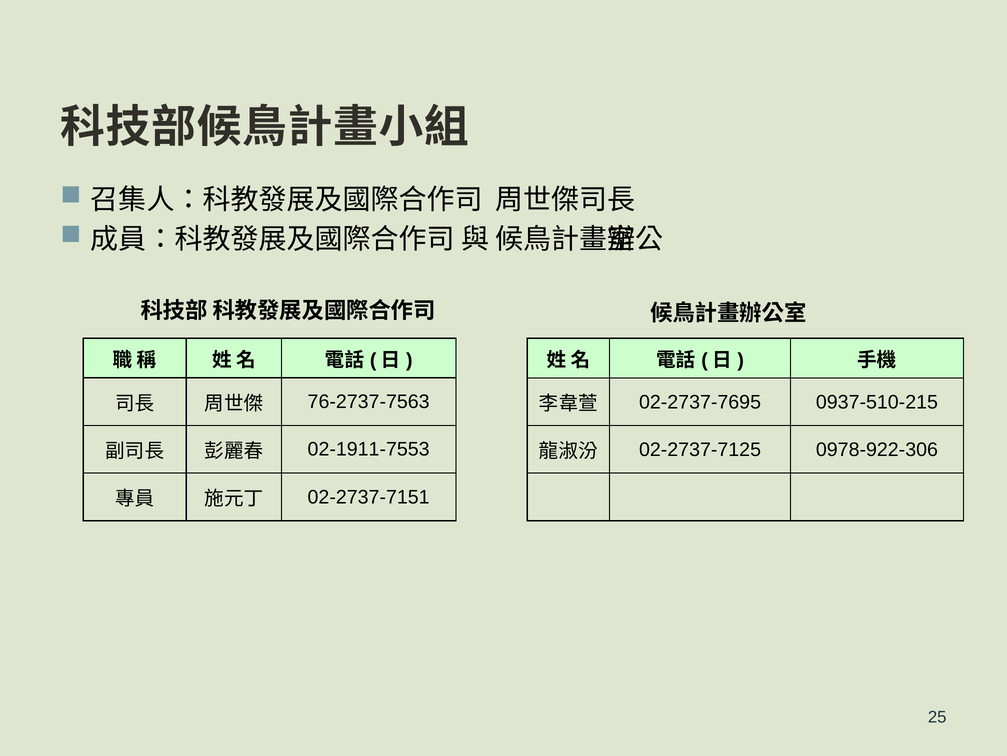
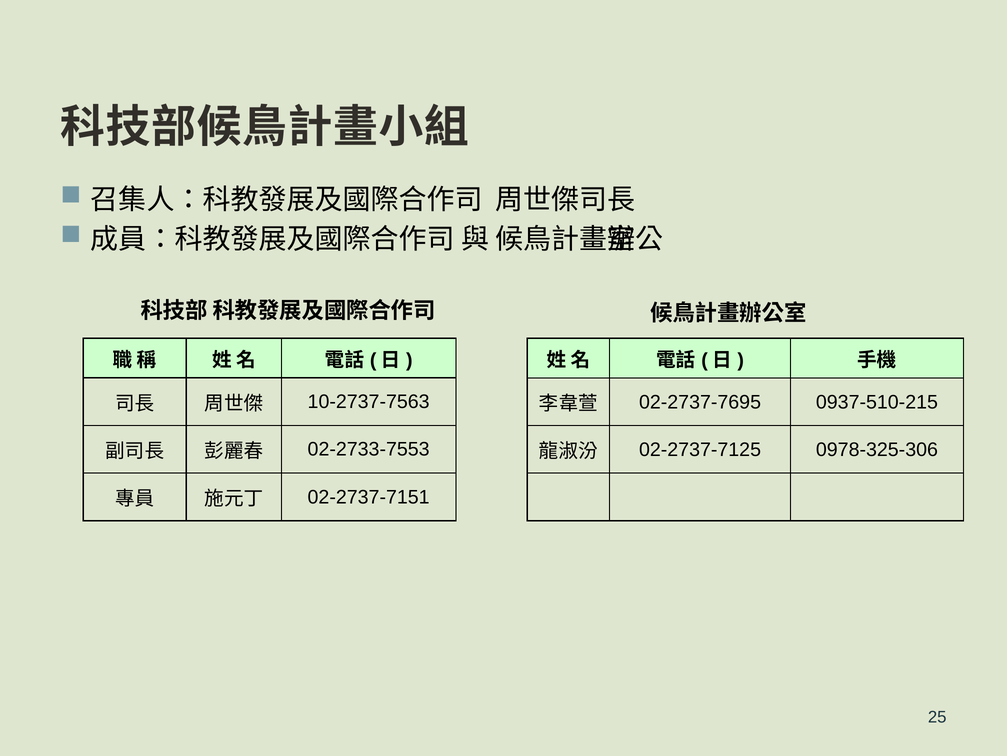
76-2737-7563: 76-2737-7563 -> 10-2737-7563
02-1911-7553: 02-1911-7553 -> 02-2733-7553
0978-922-306: 0978-922-306 -> 0978-325-306
